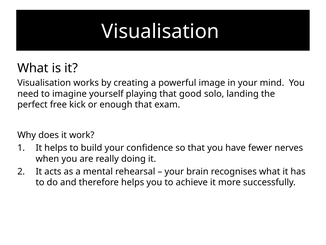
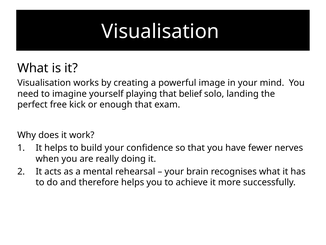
good: good -> belief
